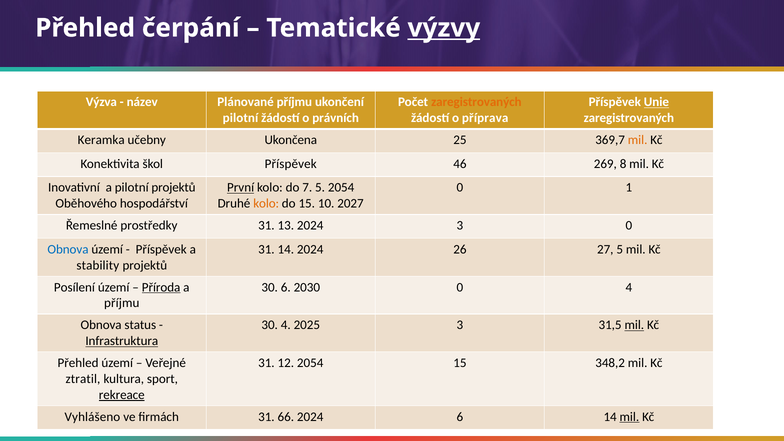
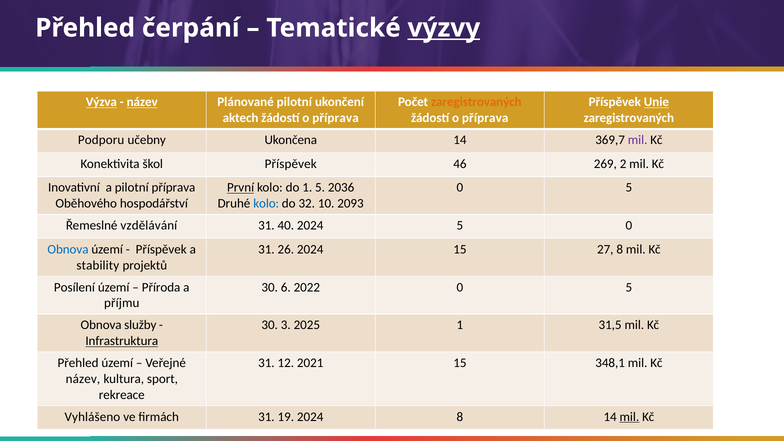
Výzva underline: none -> present
název at (142, 102) underline: none -> present
Plánované příjmu: příjmu -> pilotní
pilotní at (240, 118): pilotní -> aktech
právních at (336, 118): právních -> příprava
Keramka: Keramka -> Podporu
Ukončena 25: 25 -> 14
mil at (638, 140) colour: orange -> purple
8: 8 -> 2
pilotní projektů: projektů -> příprava
do 7: 7 -> 1
5 2054: 2054 -> 2036
1 at (629, 188): 1 -> 5
kolo at (266, 204) colour: orange -> blue
do 15: 15 -> 32
2027: 2027 -> 2093
prostředky: prostředky -> vzdělávání
13: 13 -> 40
2024 3: 3 -> 5
31 14: 14 -> 26
2024 26: 26 -> 15
27 5: 5 -> 8
Příroda underline: present -> none
2030: 2030 -> 2022
4 at (629, 287): 4 -> 5
status: status -> služby
30 4: 4 -> 3
2025 3: 3 -> 1
mil at (634, 325) underline: present -> none
12 2054: 2054 -> 2021
348,2: 348,2 -> 348,1
ztratil at (83, 379): ztratil -> název
rekreace underline: present -> none
66: 66 -> 19
2024 6: 6 -> 8
